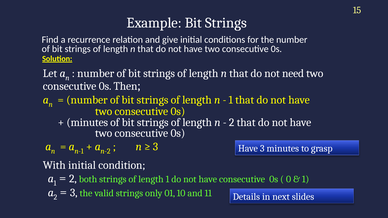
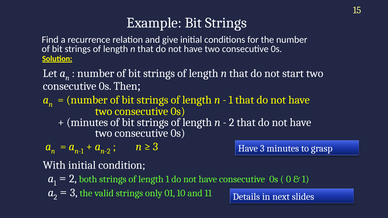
need: need -> start
